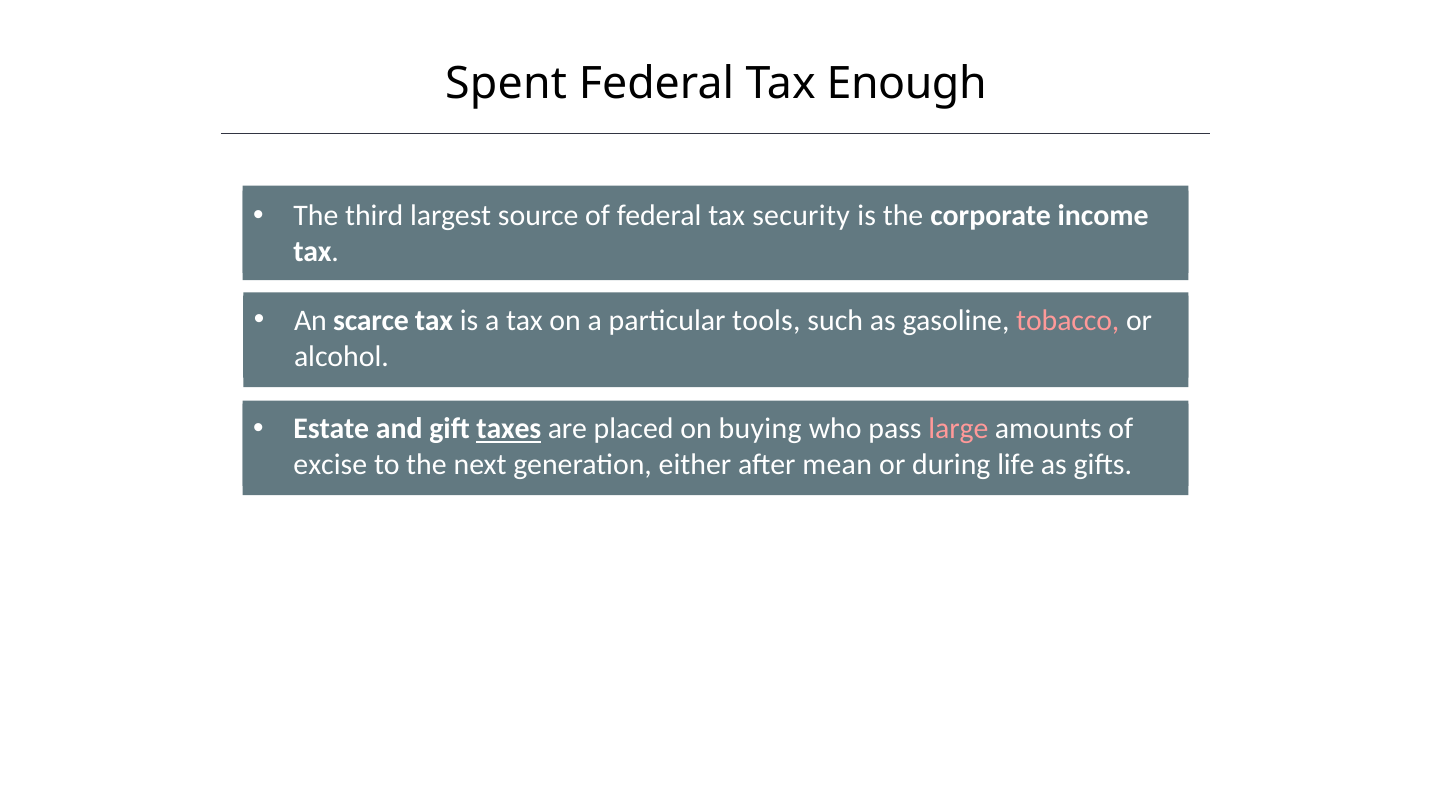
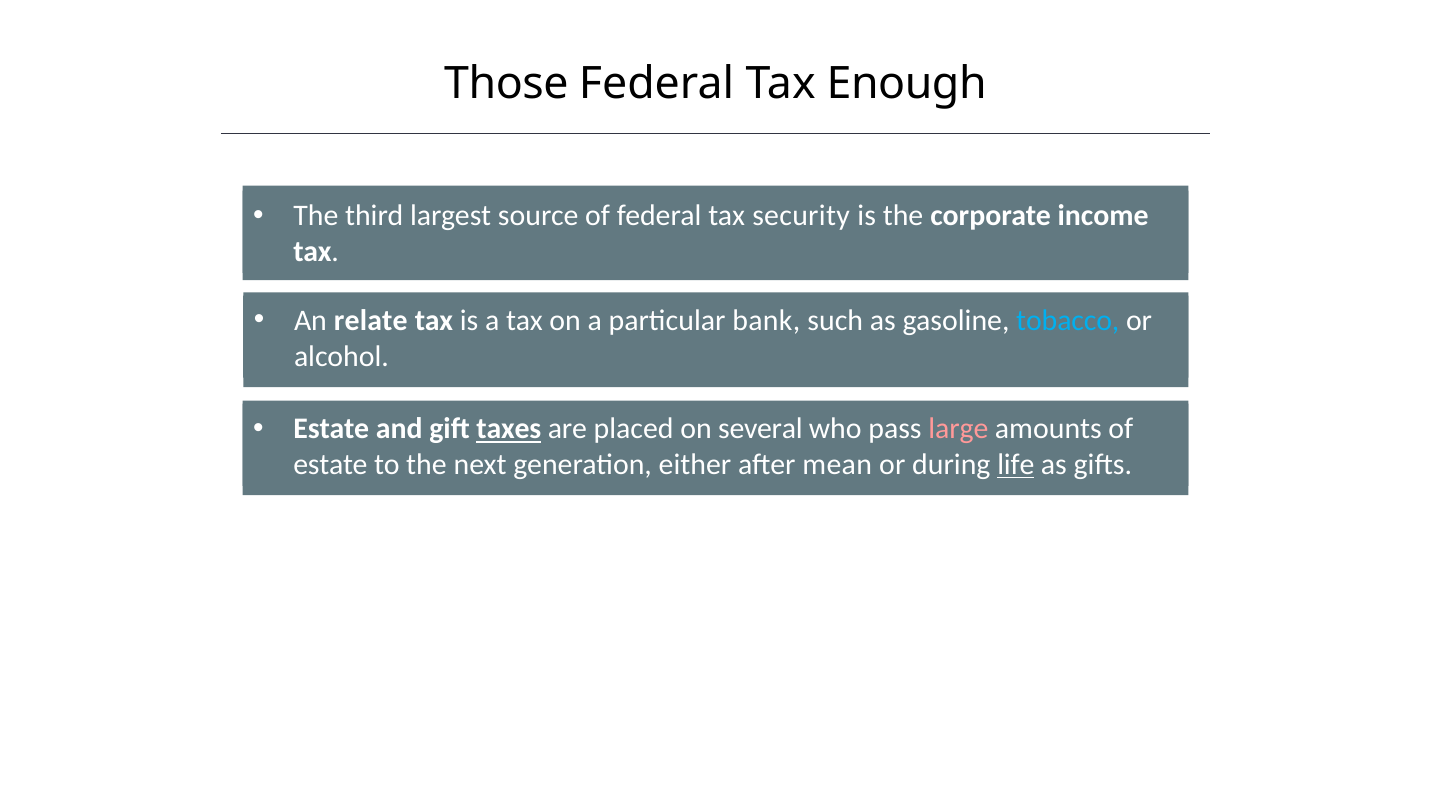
Spent: Spent -> Those
scarce: scarce -> relate
tools: tools -> bank
tobacco colour: pink -> light blue
buying: buying -> several
excise at (330, 465): excise -> estate
life underline: none -> present
